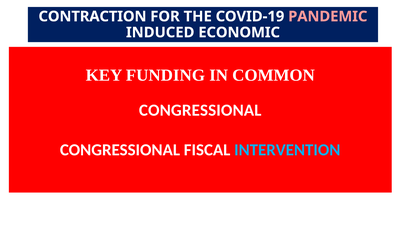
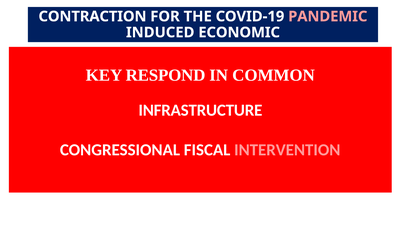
FUNDING: FUNDING -> RESPOND
CONGRESSIONAL at (200, 111): CONGRESSIONAL -> INFRASTRUCTURE
INTERVENTION colour: light blue -> pink
